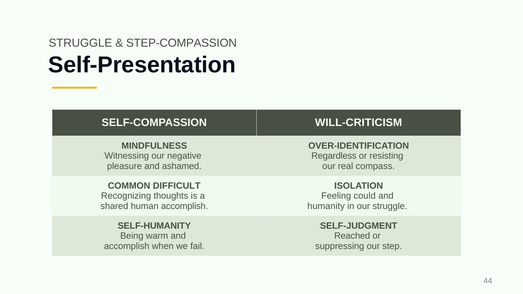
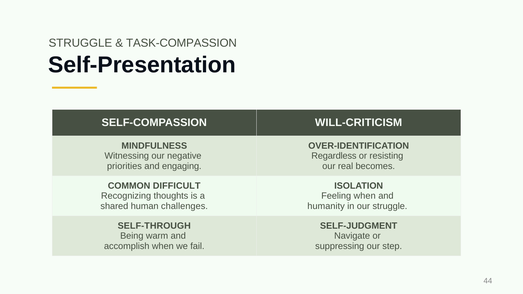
STEP-COMPASSION: STEP-COMPASSION -> TASK-COMPASSION
pleasure: pleasure -> priorities
ashamed: ashamed -> engaging
compass: compass -> becomes
Feeling could: could -> when
human accomplish: accomplish -> challenges
SELF-HUMANITY: SELF-HUMANITY -> SELF-THROUGH
Reached: Reached -> Navigate
